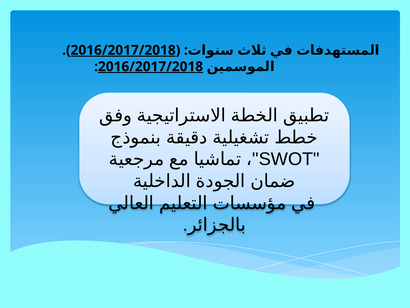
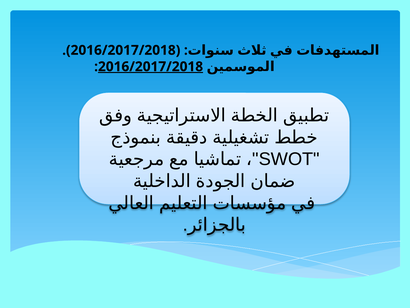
2016/2017/2018 at (123, 50) underline: present -> none
